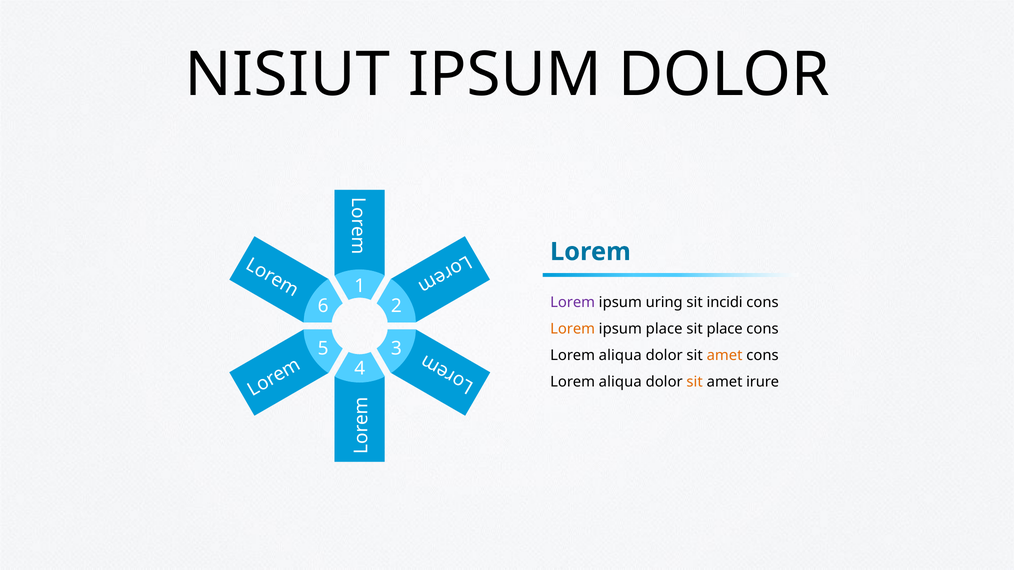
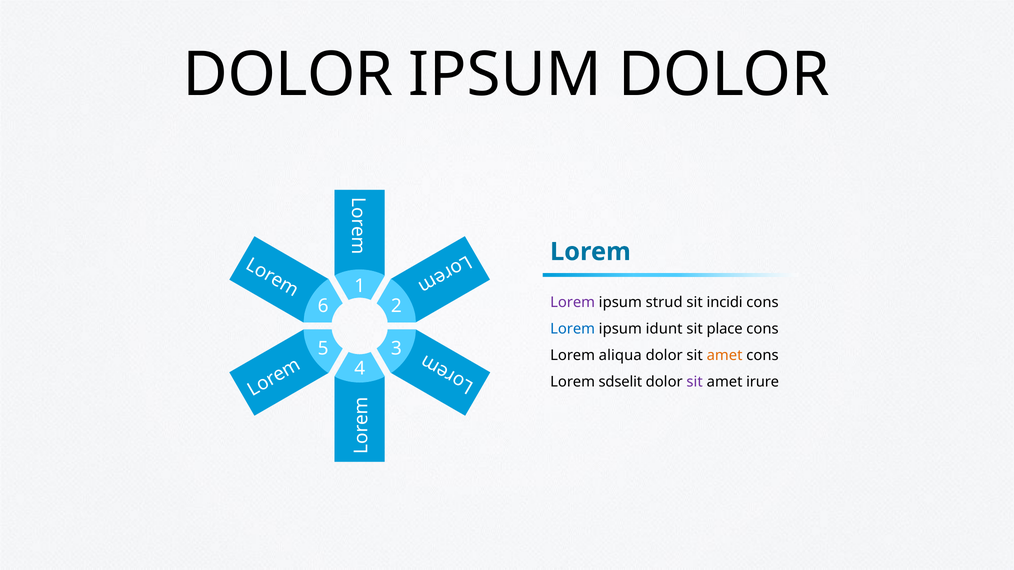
NISIUT at (288, 75): NISIUT -> DOLOR
uring: uring -> strud
Lorem at (573, 329) colour: orange -> blue
ipsum place: place -> idunt
aliqua at (620, 382): aliqua -> sdselit
sit at (695, 382) colour: orange -> purple
